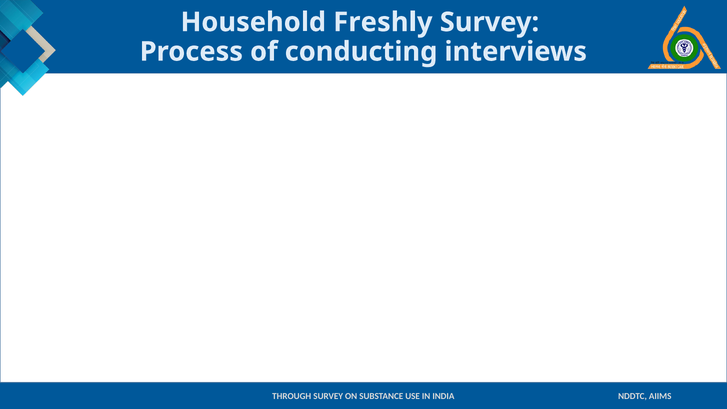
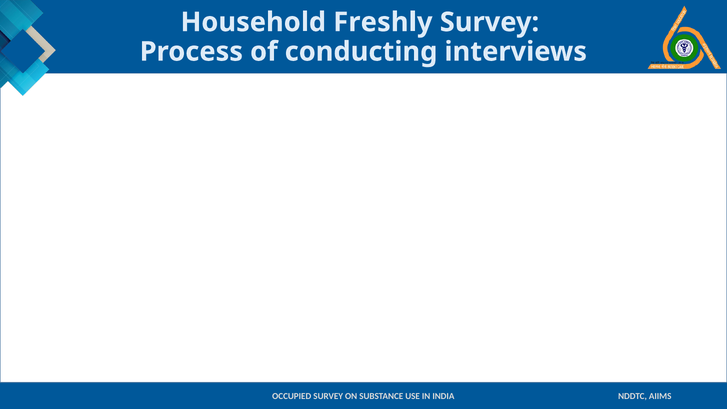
THROUGH: THROUGH -> OCCUPIED
